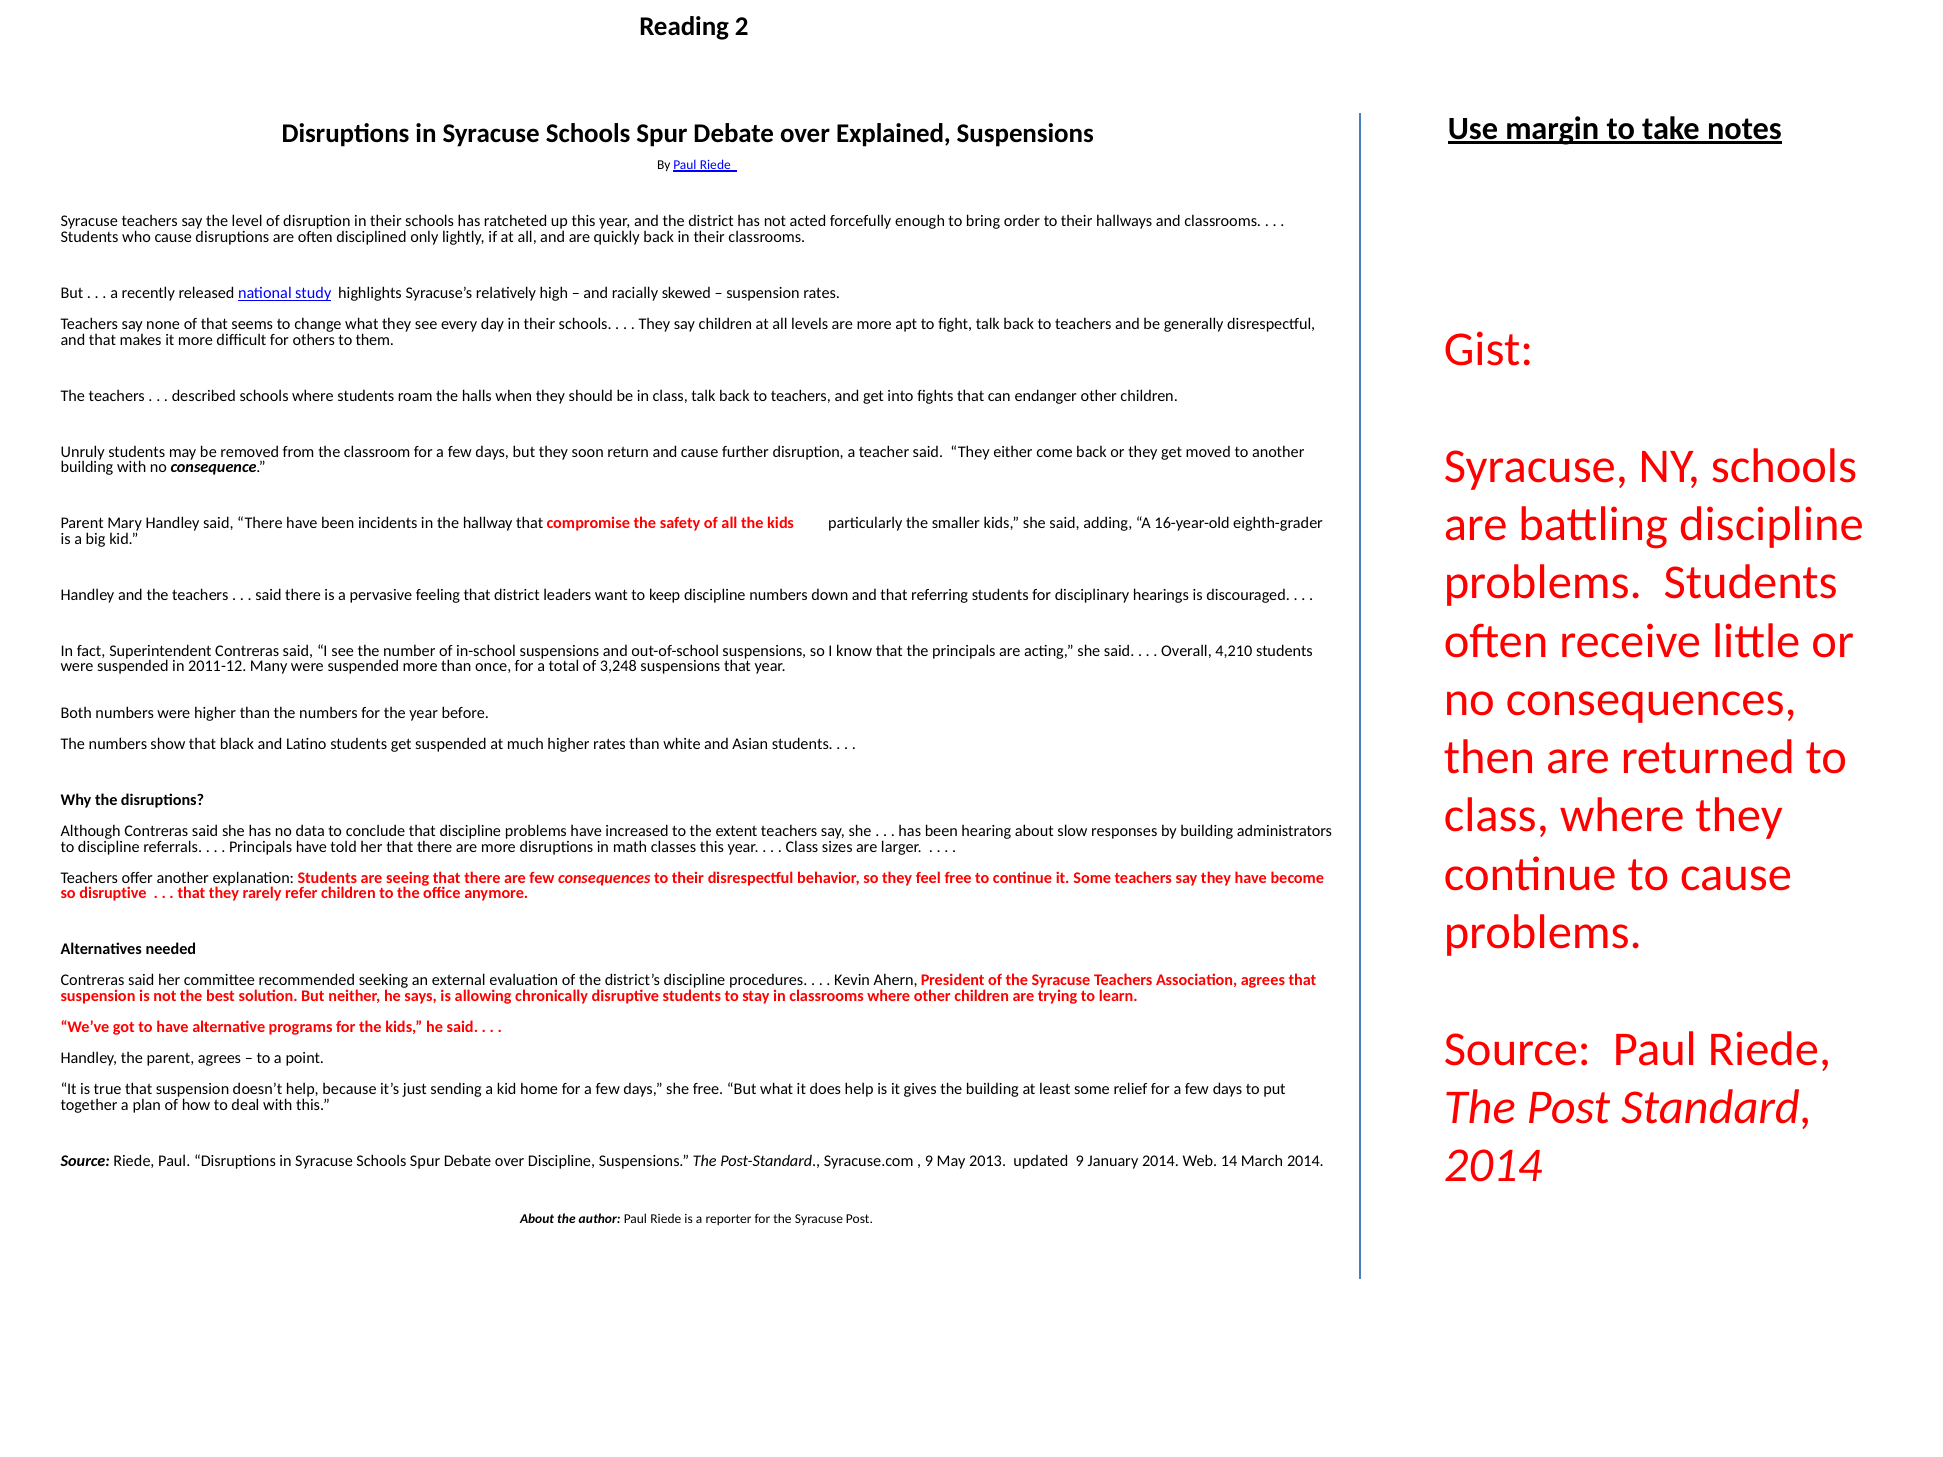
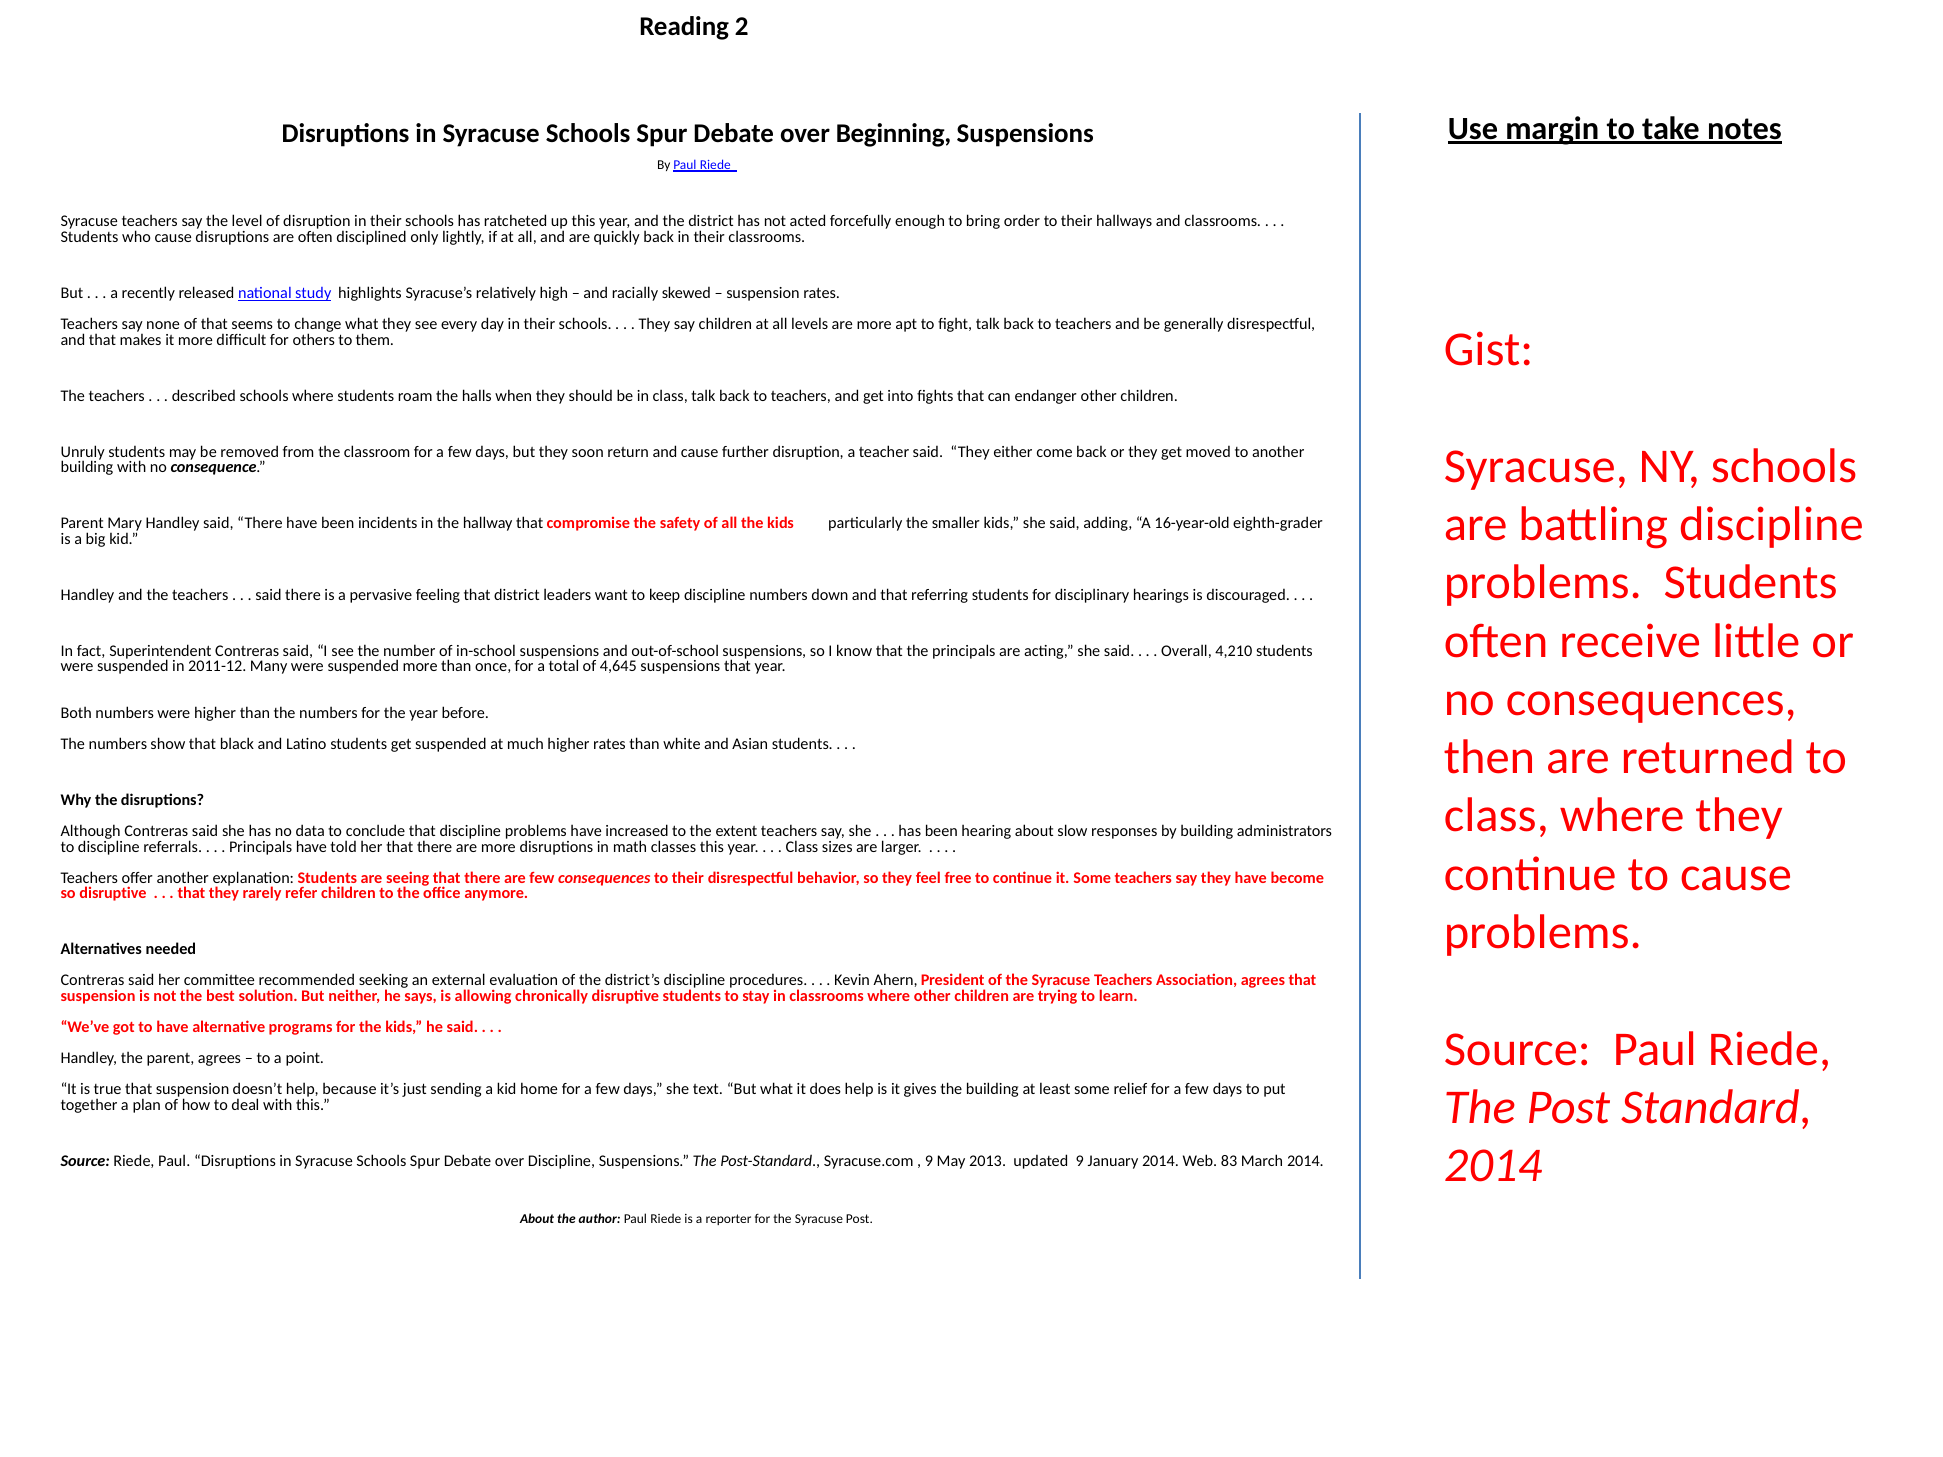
Explained: Explained -> Beginning
3,248: 3,248 -> 4,645
she free: free -> text
14: 14 -> 83
